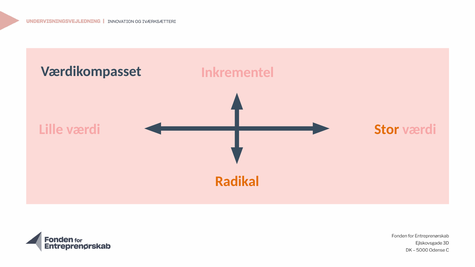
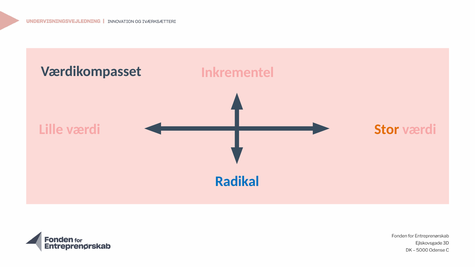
Radikal colour: orange -> blue
